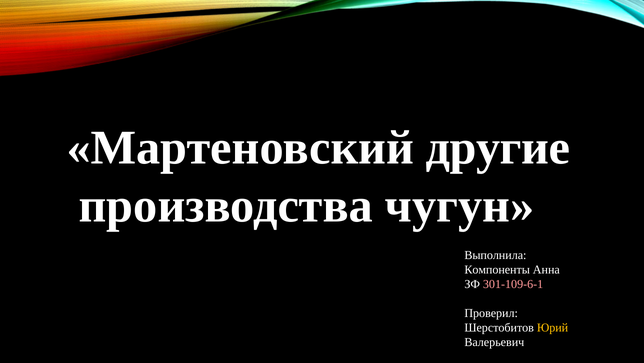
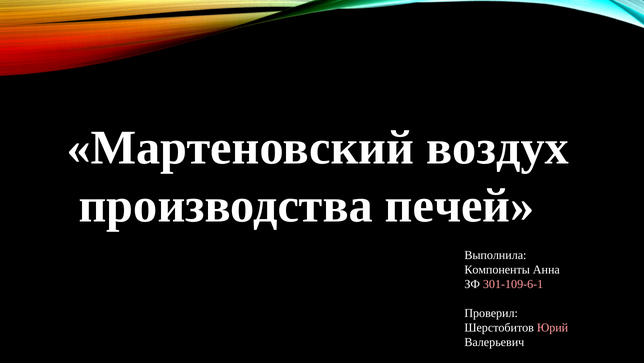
другие: другие -> воздух
чугун: чугун -> печей
Юрий colour: yellow -> pink
